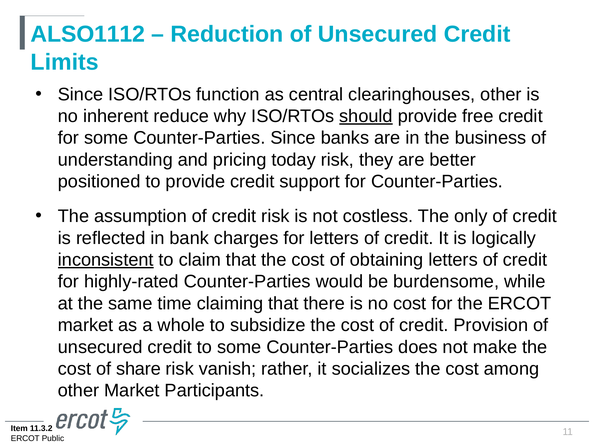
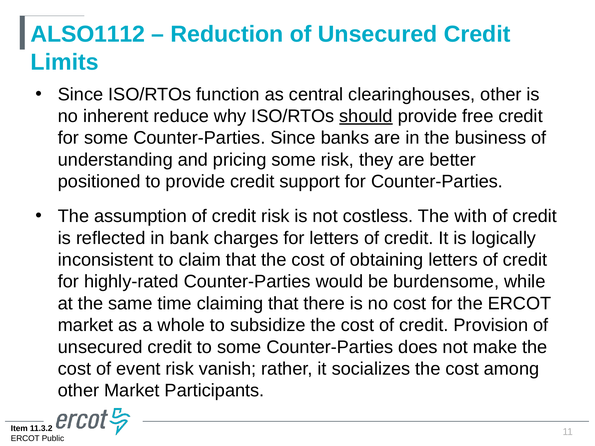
pricing today: today -> some
only: only -> with
inconsistent underline: present -> none
share: share -> event
